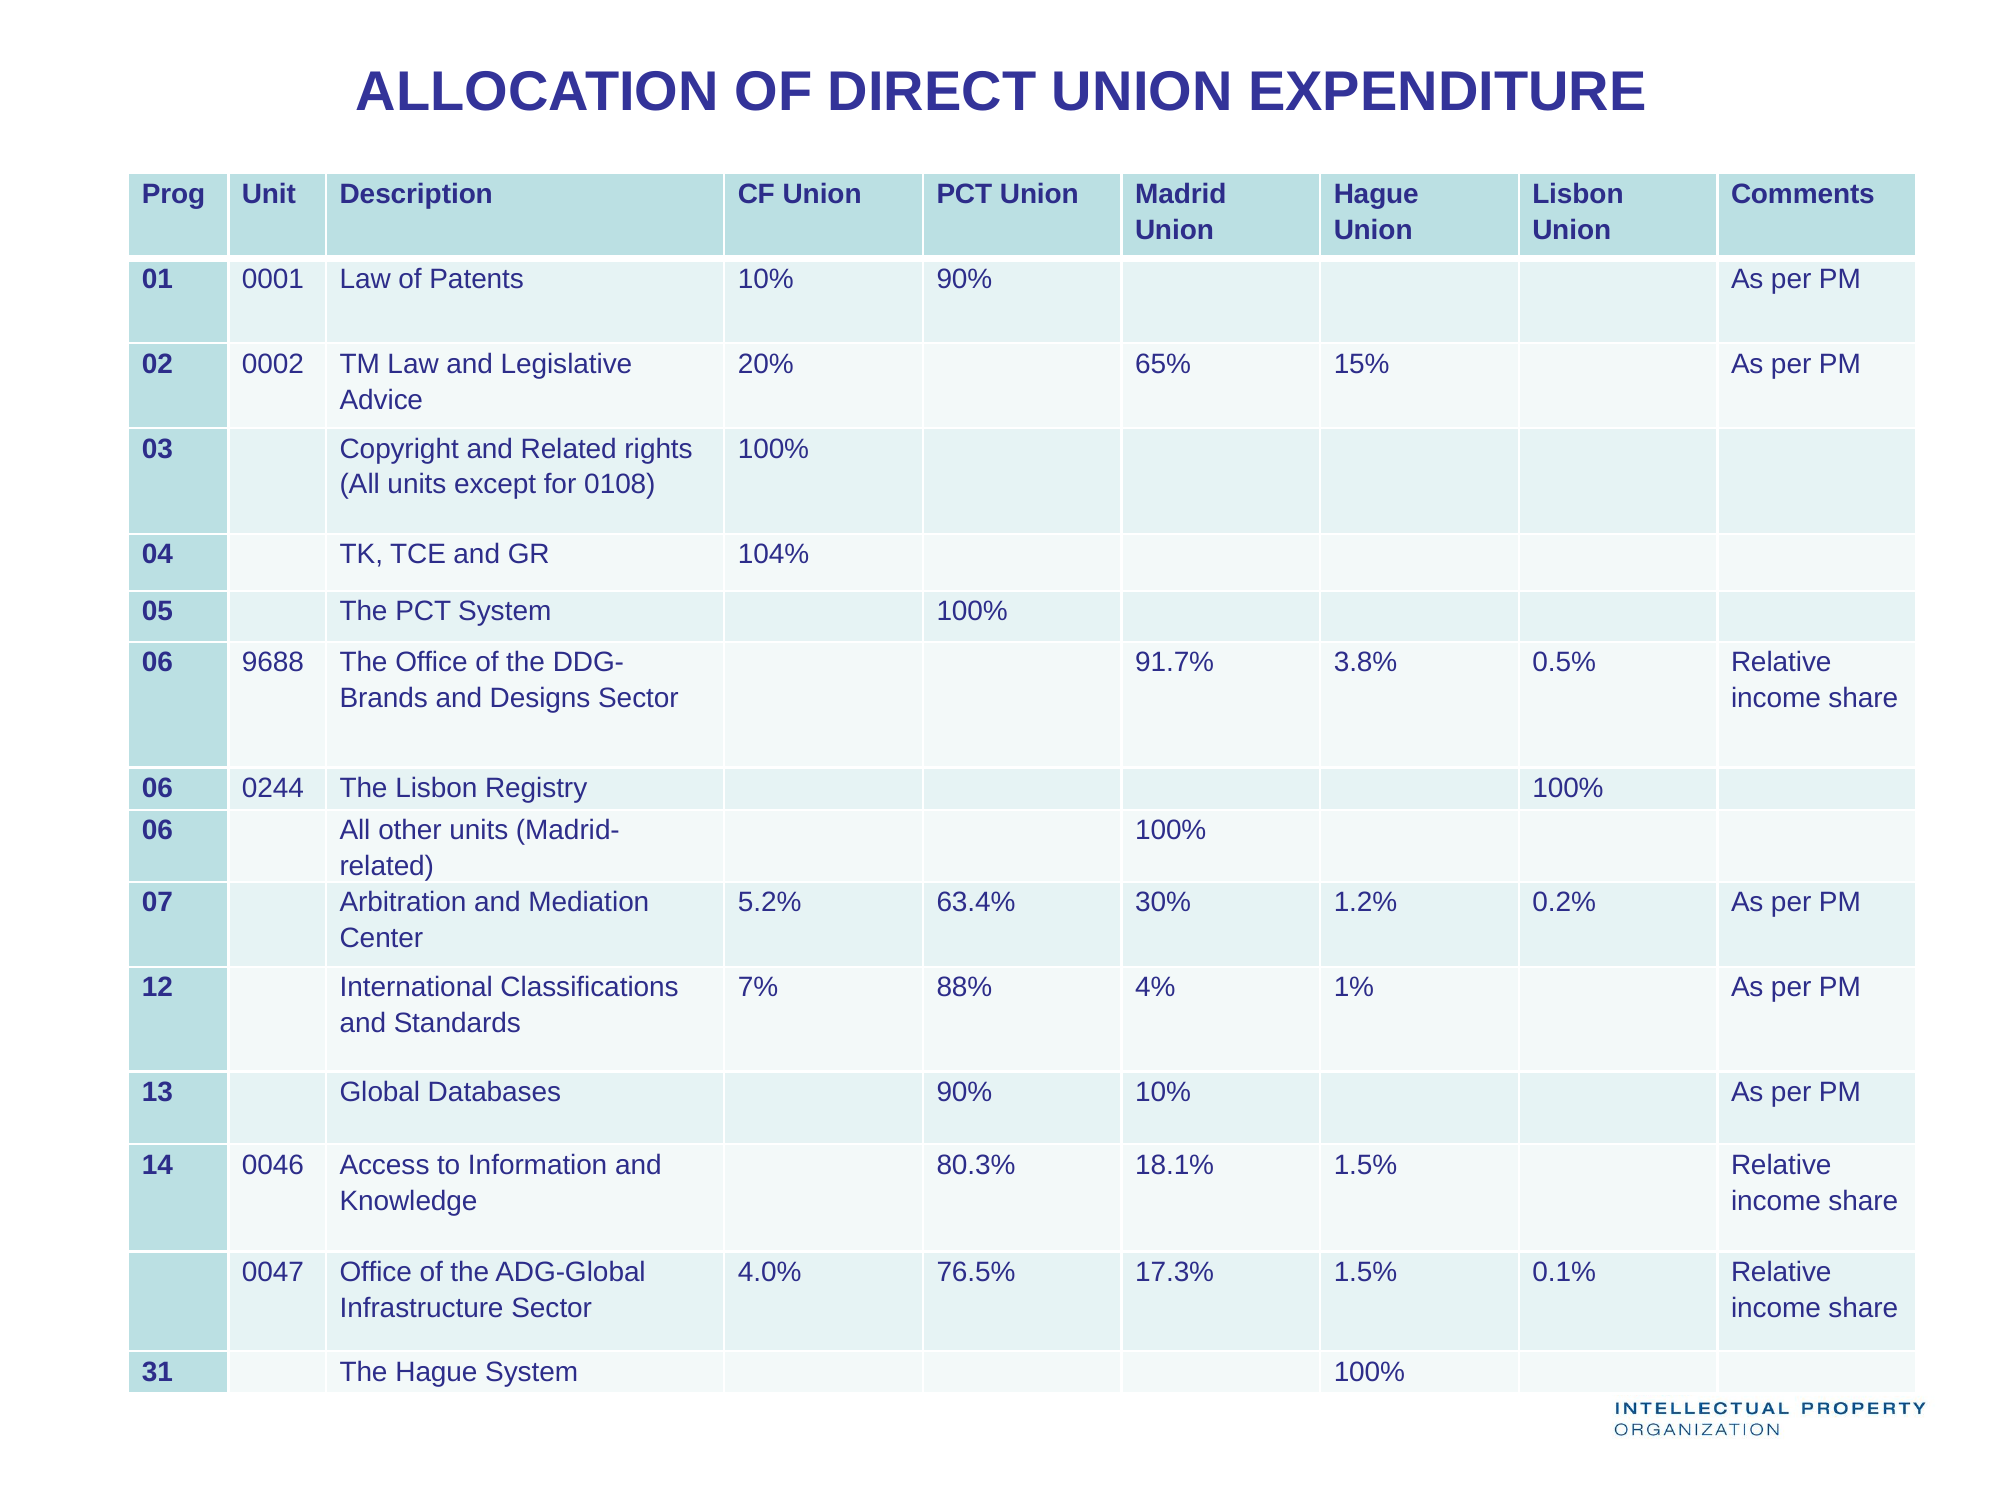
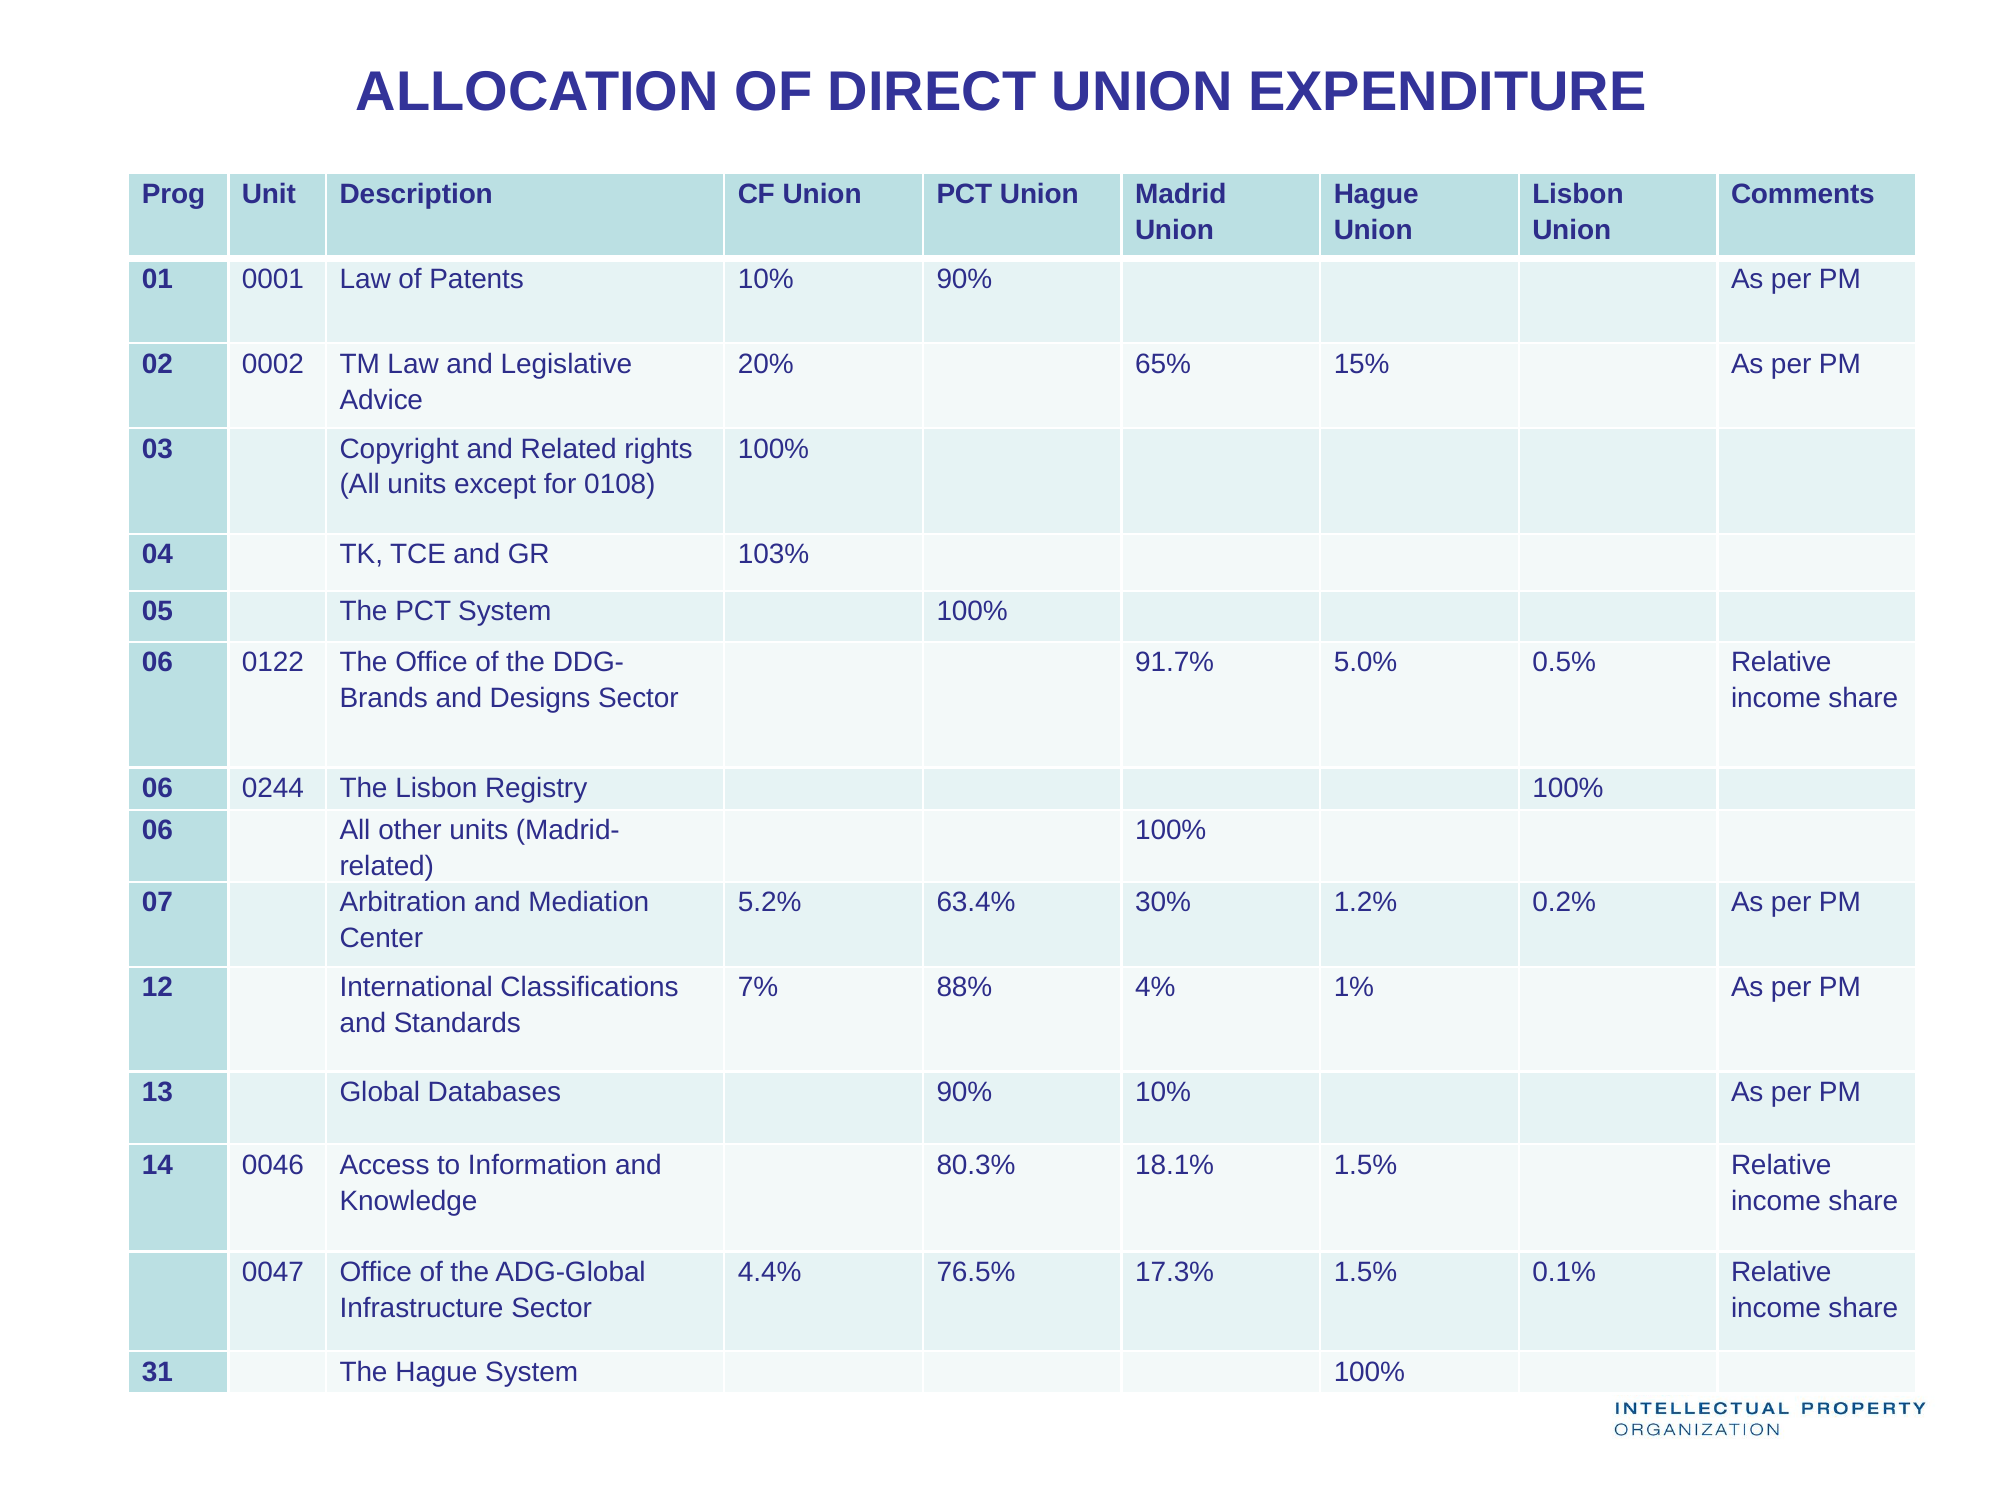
104%: 104% -> 103%
9688: 9688 -> 0122
3.8%: 3.8% -> 5.0%
4.0%: 4.0% -> 4.4%
